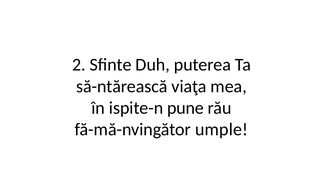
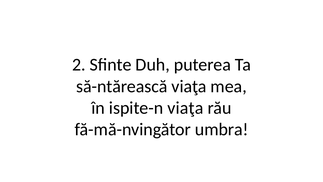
ispite-n pune: pune -> viaţa
umple: umple -> umbra
